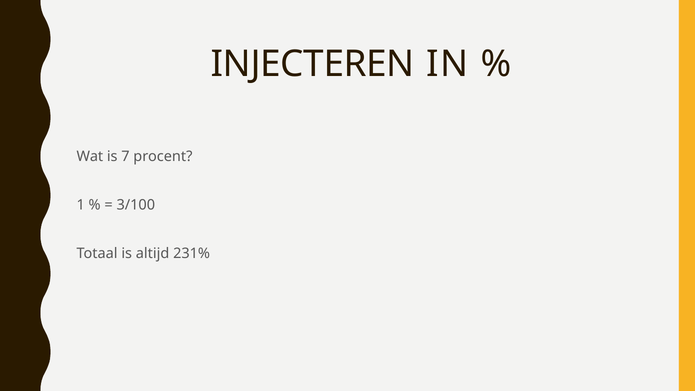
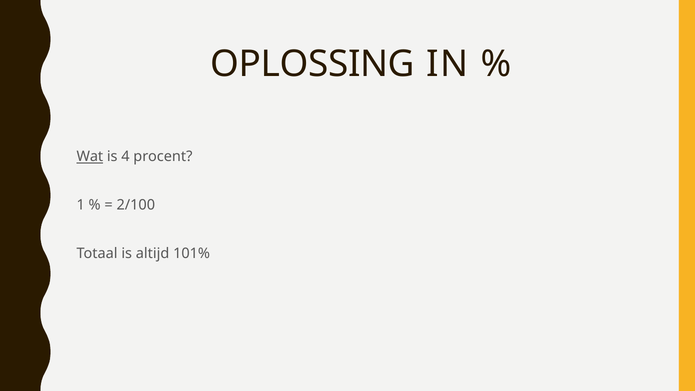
INJECTEREN: INJECTEREN -> OPLOSSING
Wat underline: none -> present
7: 7 -> 4
3/100: 3/100 -> 2/100
231%: 231% -> 101%
